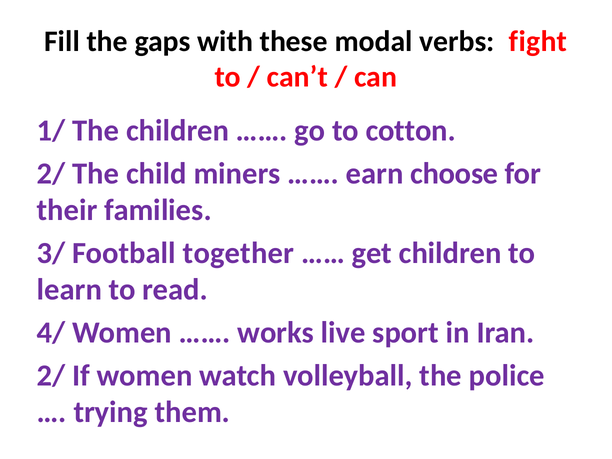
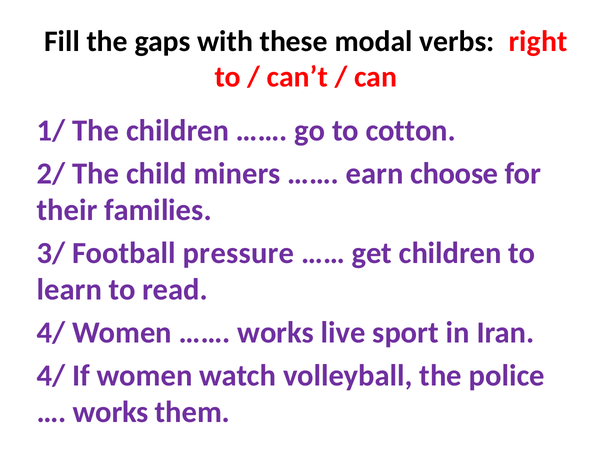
fight: fight -> right
together: together -> pressure
2/ at (51, 375): 2/ -> 4/
trying at (111, 412): trying -> works
